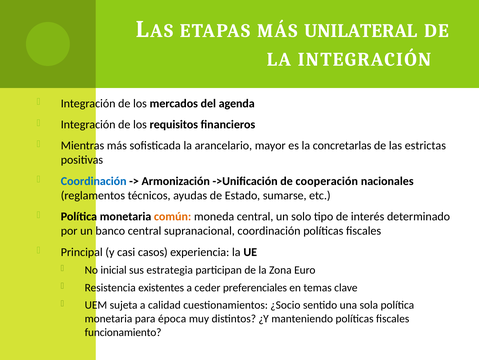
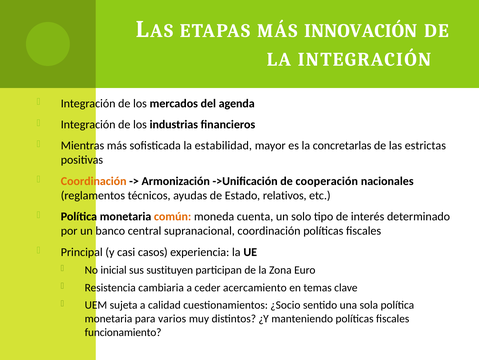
UNILATERAL: UNILATERAL -> INNOVACIÓN
requisitos: requisitos -> industrias
arancelario: arancelario -> estabilidad
Coordinación at (94, 181) colour: blue -> orange
sumarse: sumarse -> relativos
moneda central: central -> cuenta
estrategia: estrategia -> sustituyen
existentes: existentes -> cambiaria
preferenciales: preferenciales -> acercamiento
época: época -> varios
